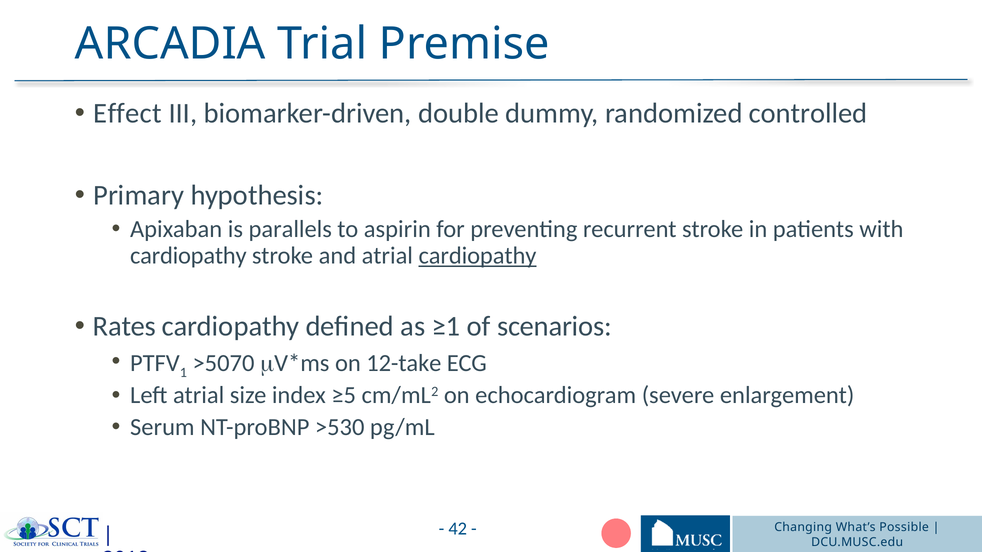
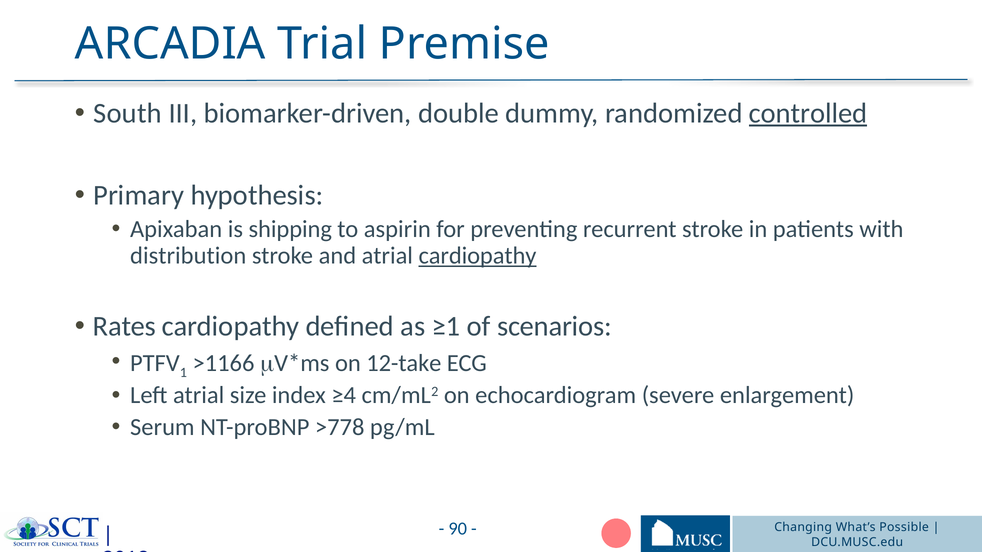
Effect: Effect -> South
controlled underline: none -> present
parallels: parallels -> shipping
cardiopathy at (188, 256): cardiopathy -> distribution
>5070: >5070 -> >1166
≥5: ≥5 -> ≥4
>530: >530 -> >778
42: 42 -> 90
